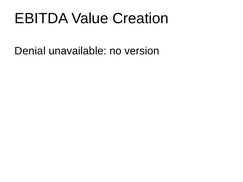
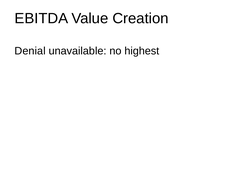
version: version -> highest
